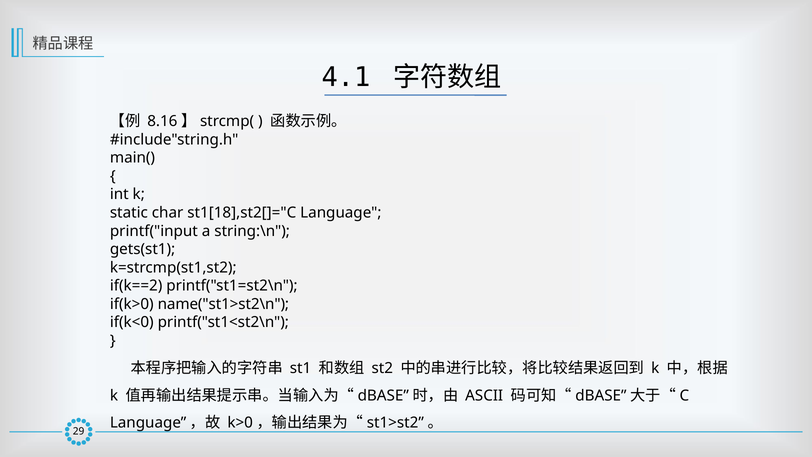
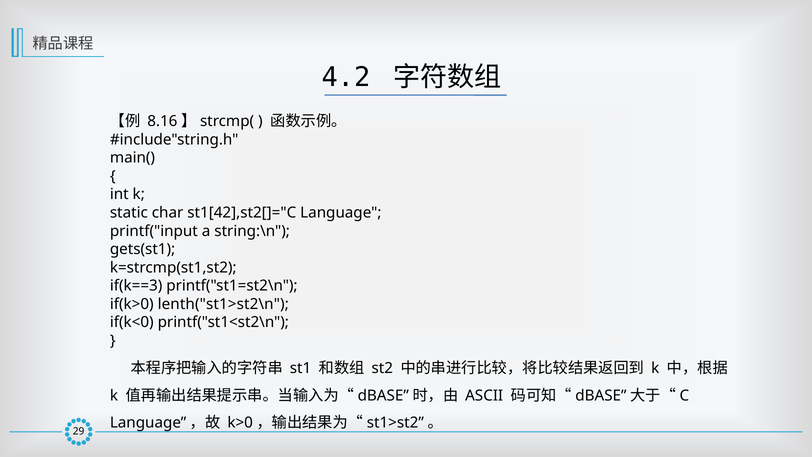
4.1: 4.1 -> 4.2
st1[18],st2[]="C: st1[18],st2[]="C -> st1[42],st2[]="C
if(k==2: if(k==2 -> if(k==3
name("st1>st2\n: name("st1>st2\n -> lenth("st1>st2\n
